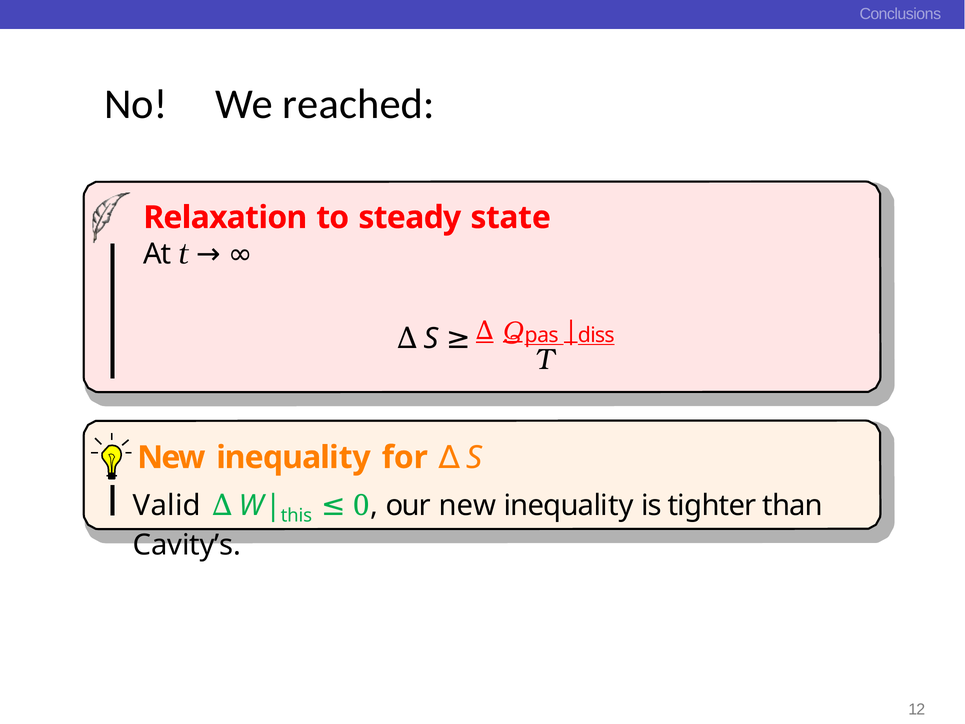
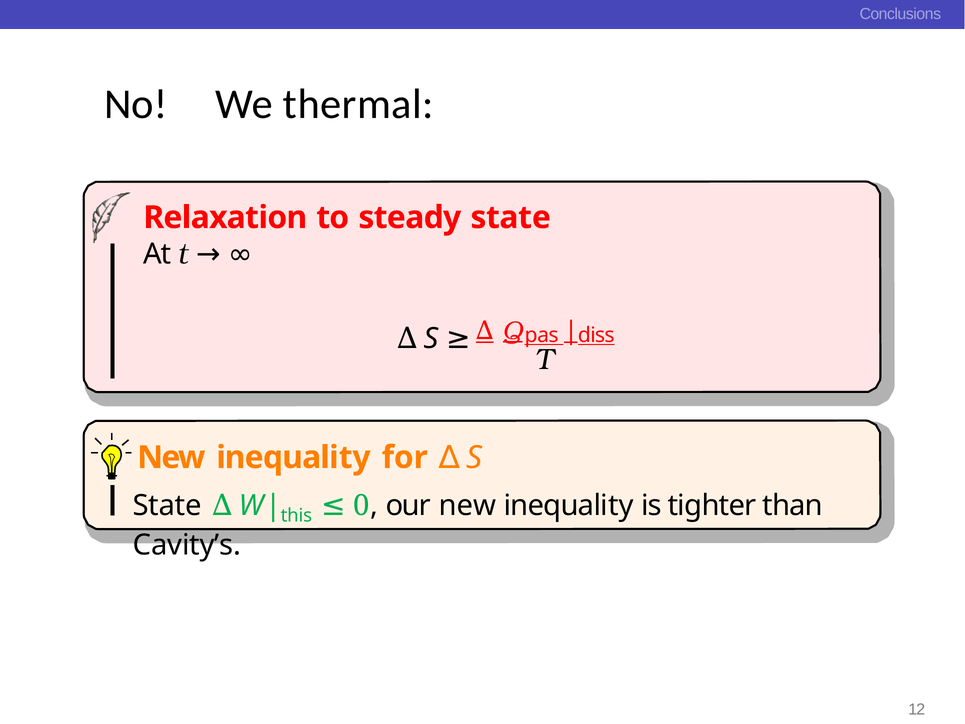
reached: reached -> thermal
Valid at (167, 506): Valid -> State
